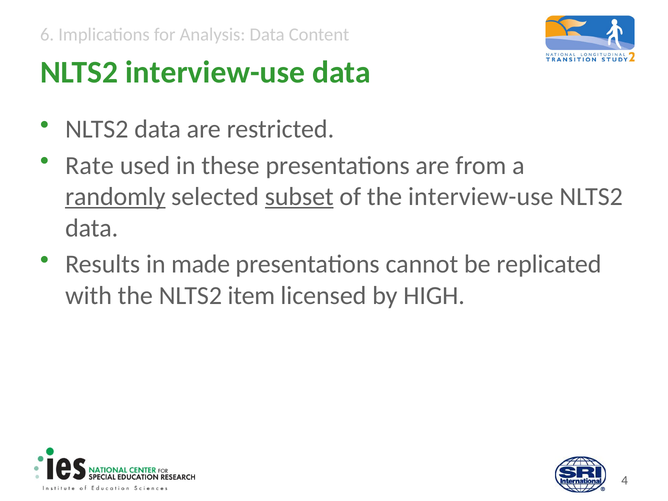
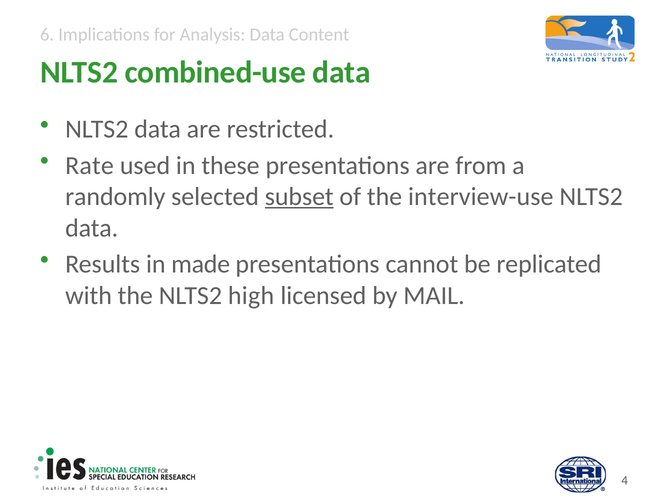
NLTS2 interview-use: interview-use -> combined-use
randomly underline: present -> none
item: item -> high
HIGH: HIGH -> MAIL
